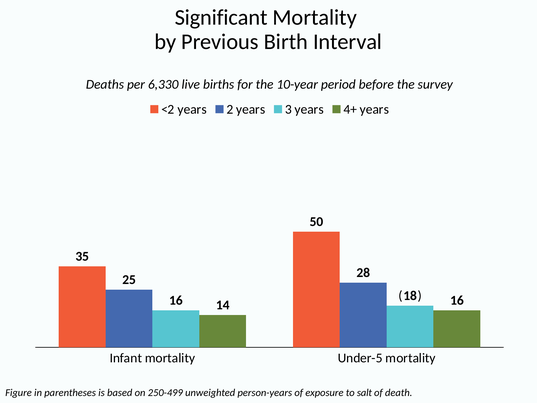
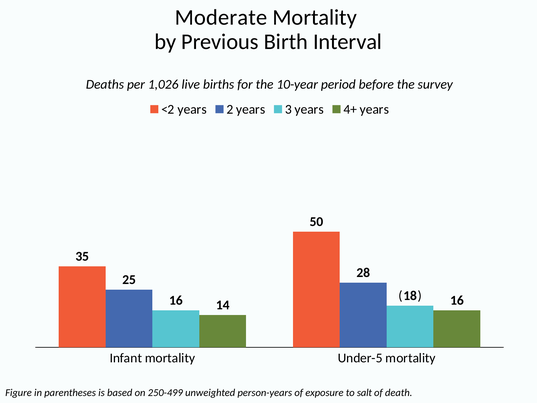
Significant: Significant -> Moderate
6,330: 6,330 -> 1,026
